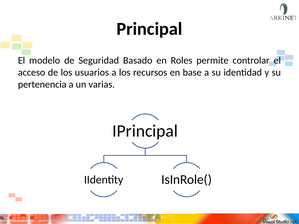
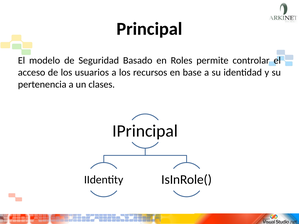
varias: varias -> clases
